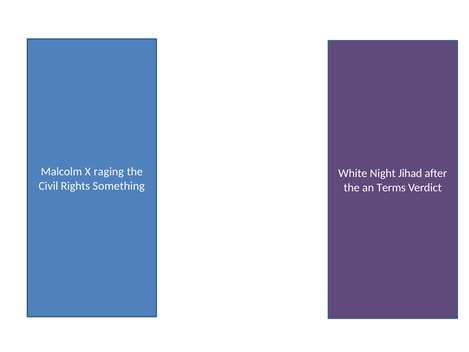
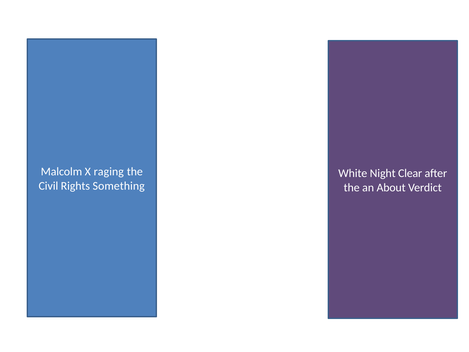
Jihad: Jihad -> Clear
Terms: Terms -> About
